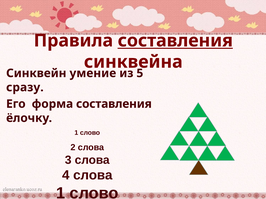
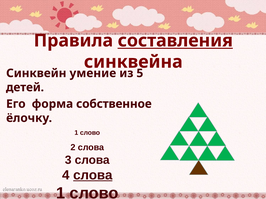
сразу: сразу -> детей
форма составления: составления -> собственное
слова at (93, 176) underline: none -> present
